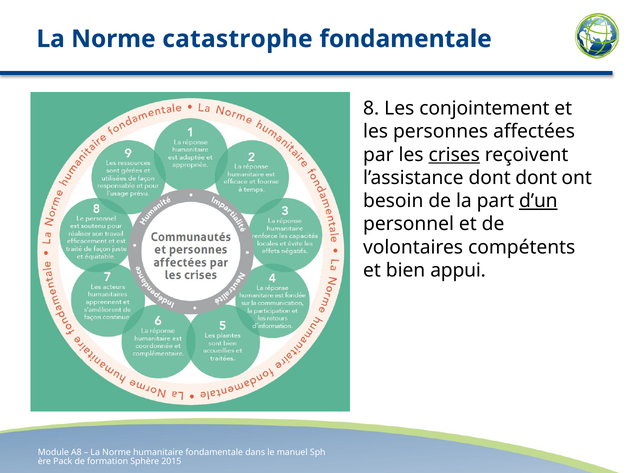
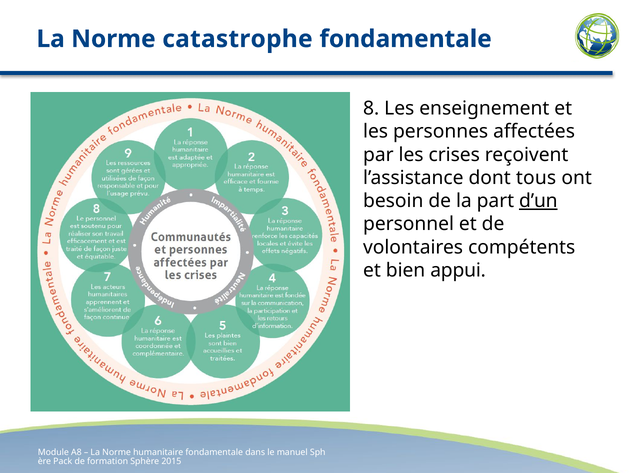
conjointement: conjointement -> enseignement
crises underline: present -> none
dont dont: dont -> tous
